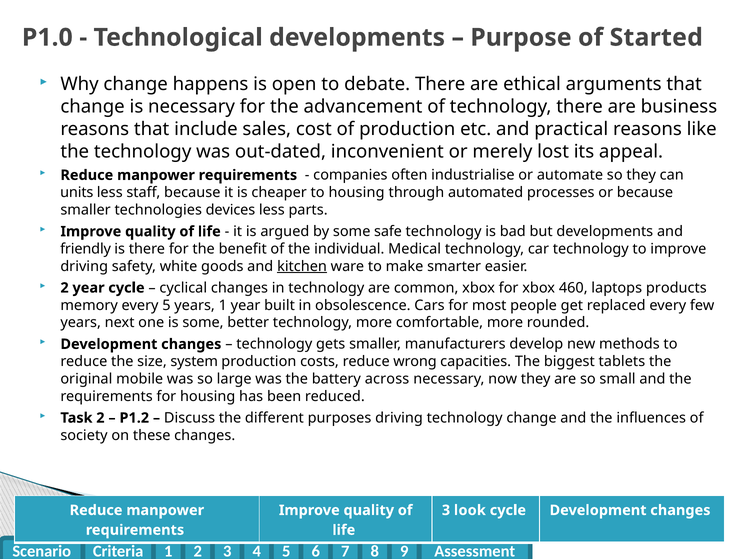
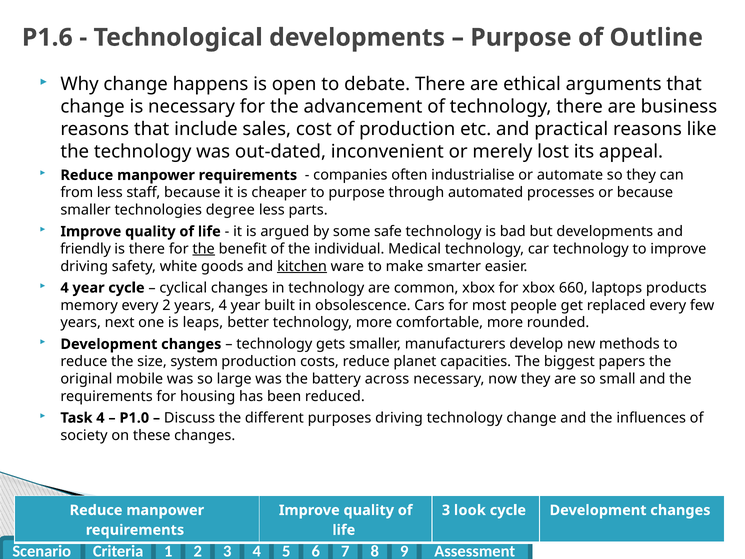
P1.0: P1.0 -> P1.6
Started: Started -> Outline
units: units -> from
to housing: housing -> purpose
devices: devices -> degree
the at (204, 249) underline: none -> present
2 at (65, 288): 2 -> 4
460: 460 -> 660
every 5: 5 -> 2
years 1: 1 -> 4
is some: some -> leaps
wrong: wrong -> planet
tablets: tablets -> papers
Task 2: 2 -> 4
P1.2: P1.2 -> P1.0
